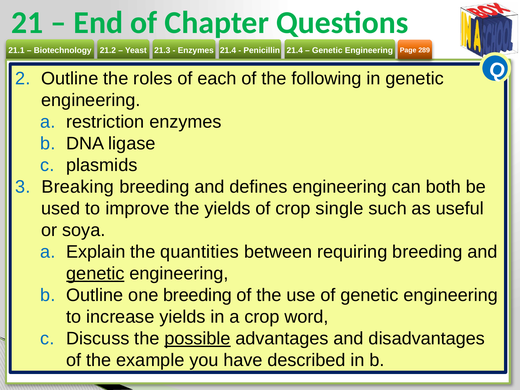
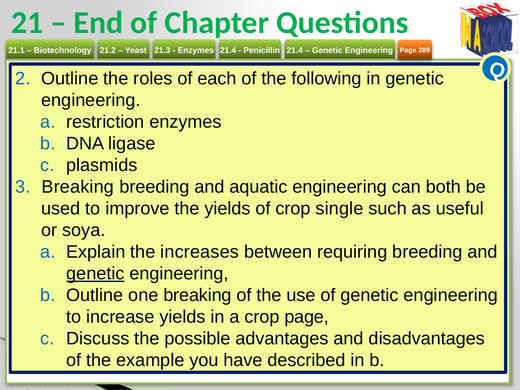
defines: defines -> aquatic
quantities: quantities -> increases
one breeding: breeding -> breaking
crop word: word -> page
possible underline: present -> none
